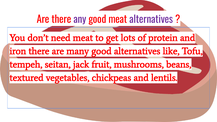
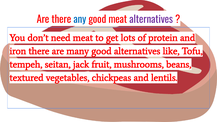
any colour: purple -> blue
